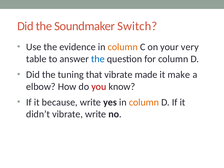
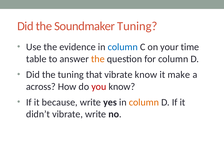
Soundmaker Switch: Switch -> Tuning
column at (123, 47) colour: orange -> blue
very: very -> time
the at (98, 59) colour: blue -> orange
vibrate made: made -> know
elbow: elbow -> across
